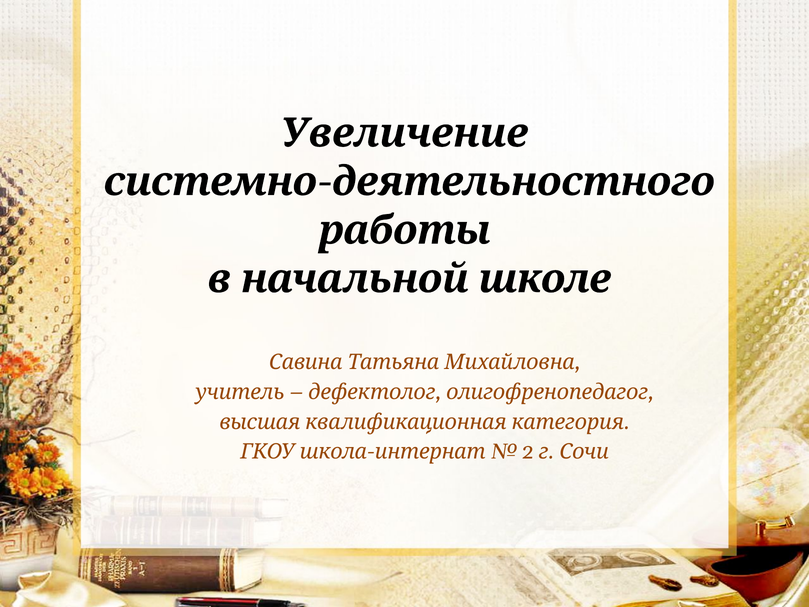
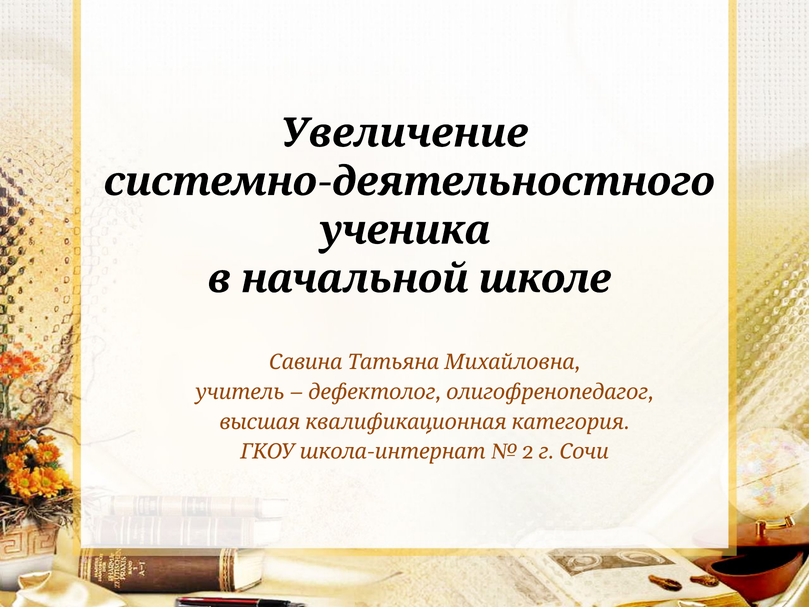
работы: работы -> ученика
